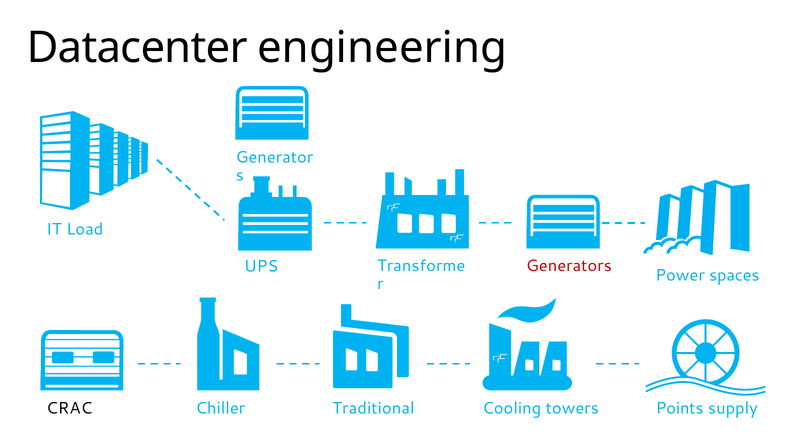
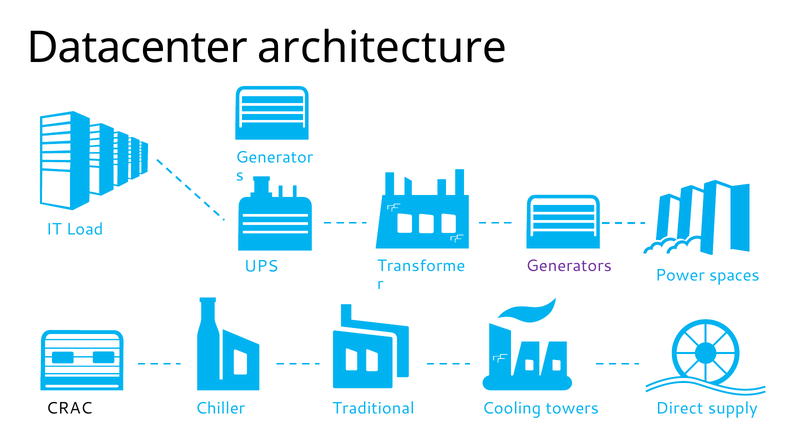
engineering: engineering -> architecture
Generators colour: red -> purple
Points: Points -> Direct
